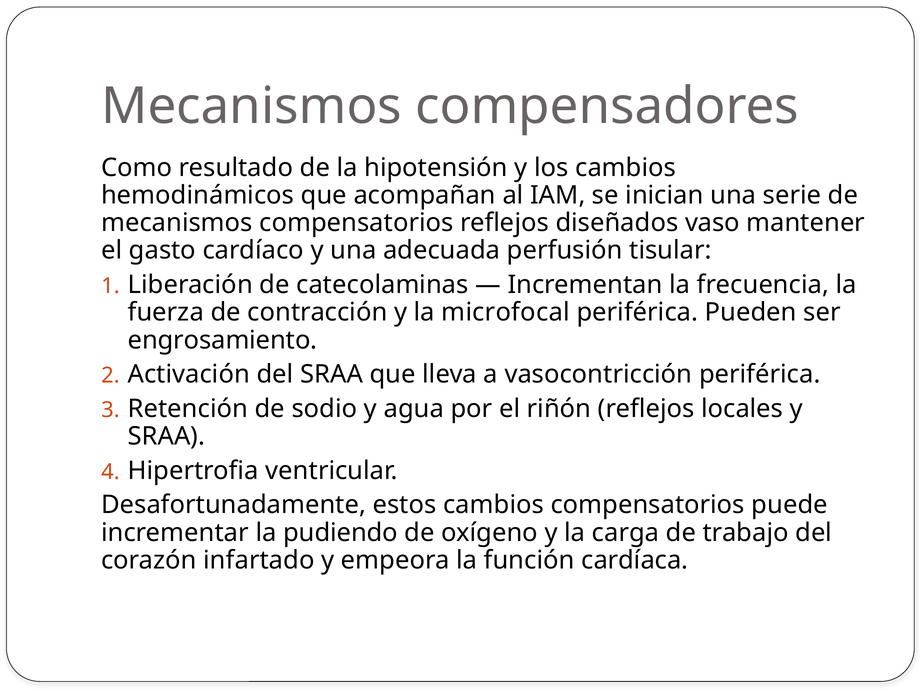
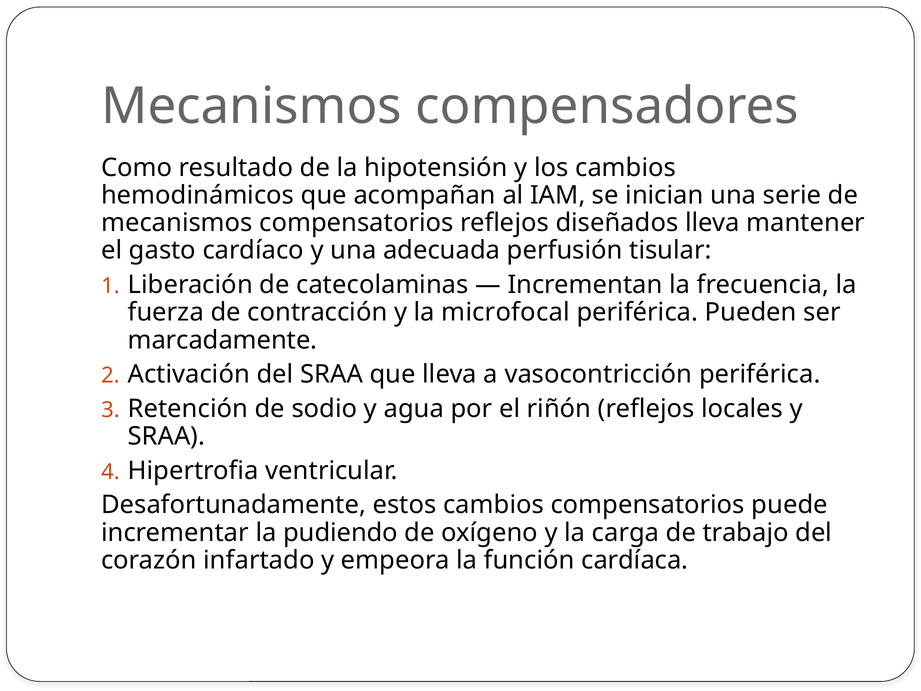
diseñados vaso: vaso -> lleva
engrosamiento: engrosamiento -> marcadamente
